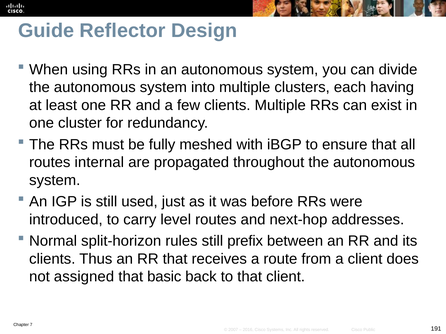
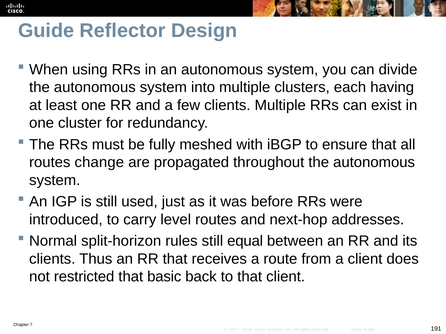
internal: internal -> change
prefix: prefix -> equal
assigned: assigned -> restricted
